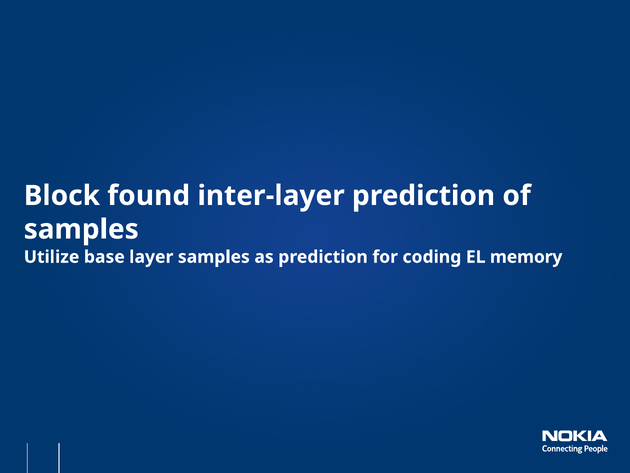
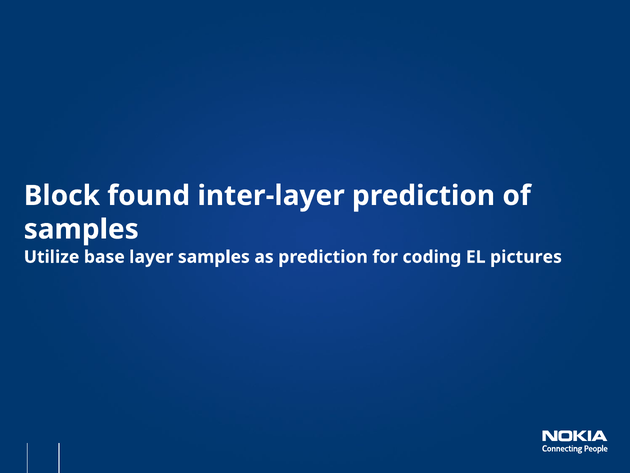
memory: memory -> pictures
